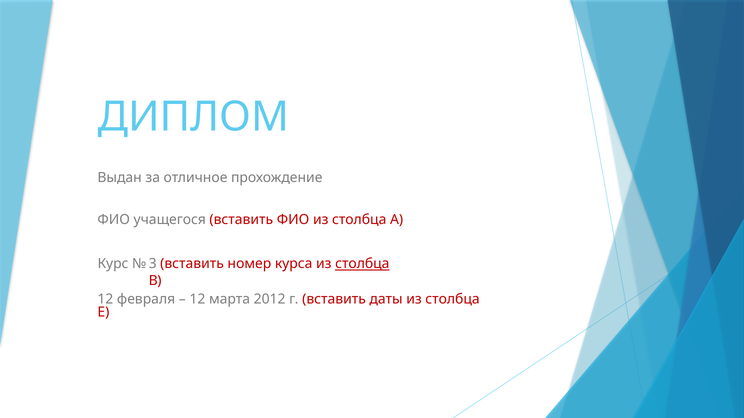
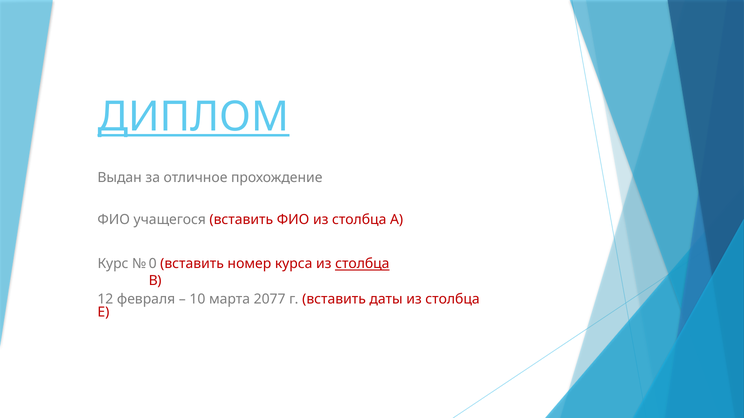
ДИПЛОМ underline: none -> present
3: 3 -> 0
12 at (197, 299): 12 -> 10
2012: 2012 -> 2077
